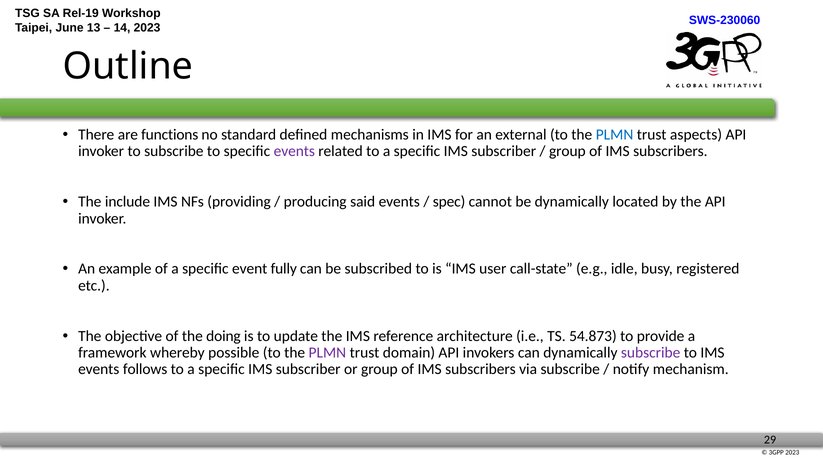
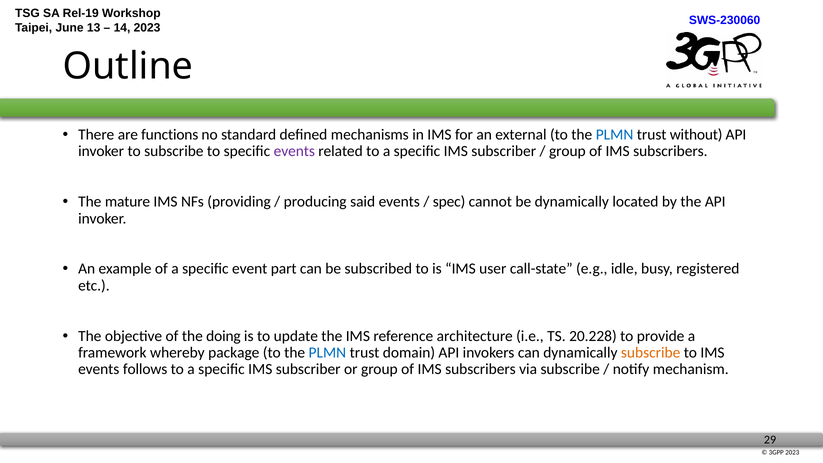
aspects: aspects -> without
include: include -> mature
fully: fully -> part
54.873: 54.873 -> 20.228
possible: possible -> package
PLMN at (327, 353) colour: purple -> blue
subscribe at (651, 353) colour: purple -> orange
